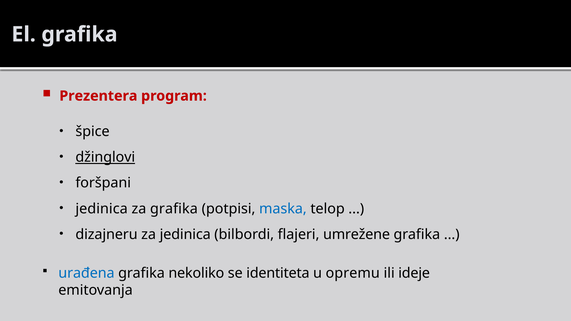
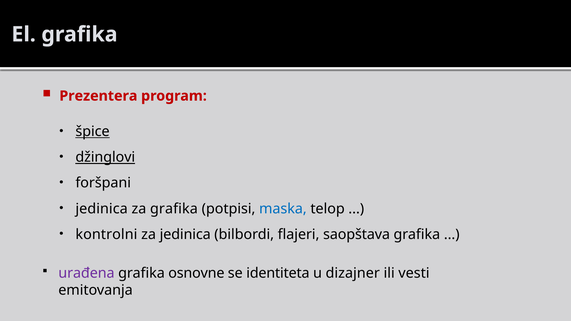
špice underline: none -> present
dizajneru: dizajneru -> kontrolni
umrežene: umrežene -> saopštava
urađena colour: blue -> purple
nekoliko: nekoliko -> osnovne
opremu: opremu -> dizajner
ideje: ideje -> vesti
